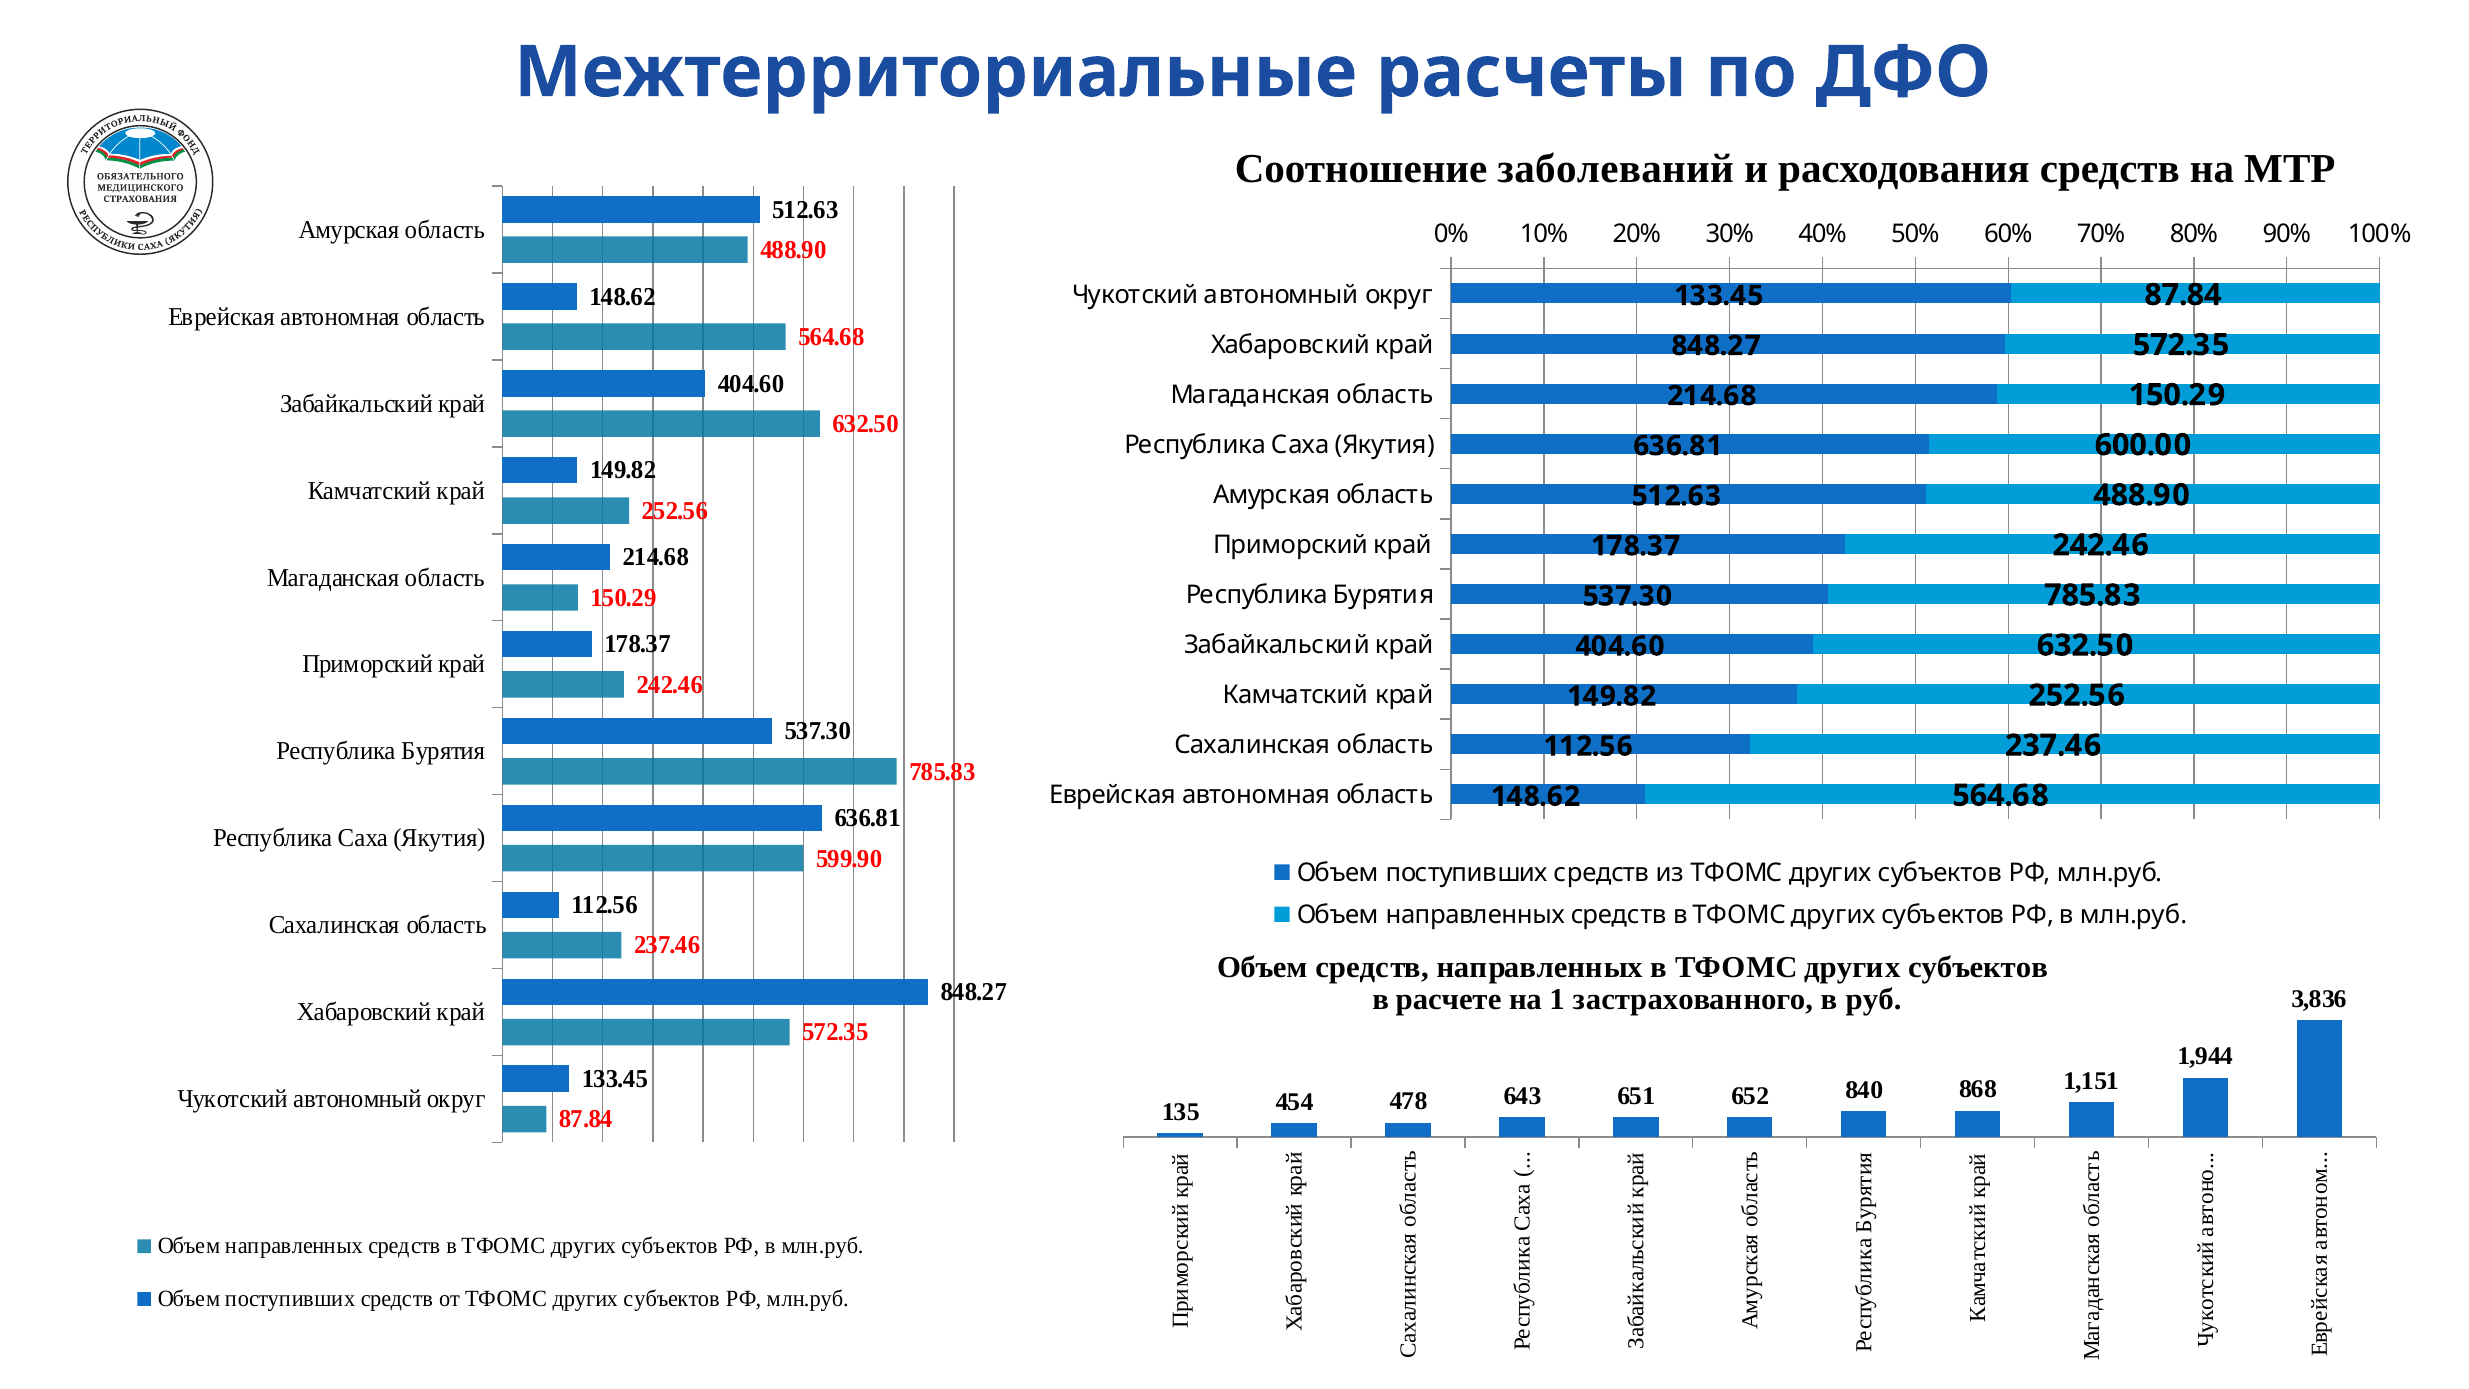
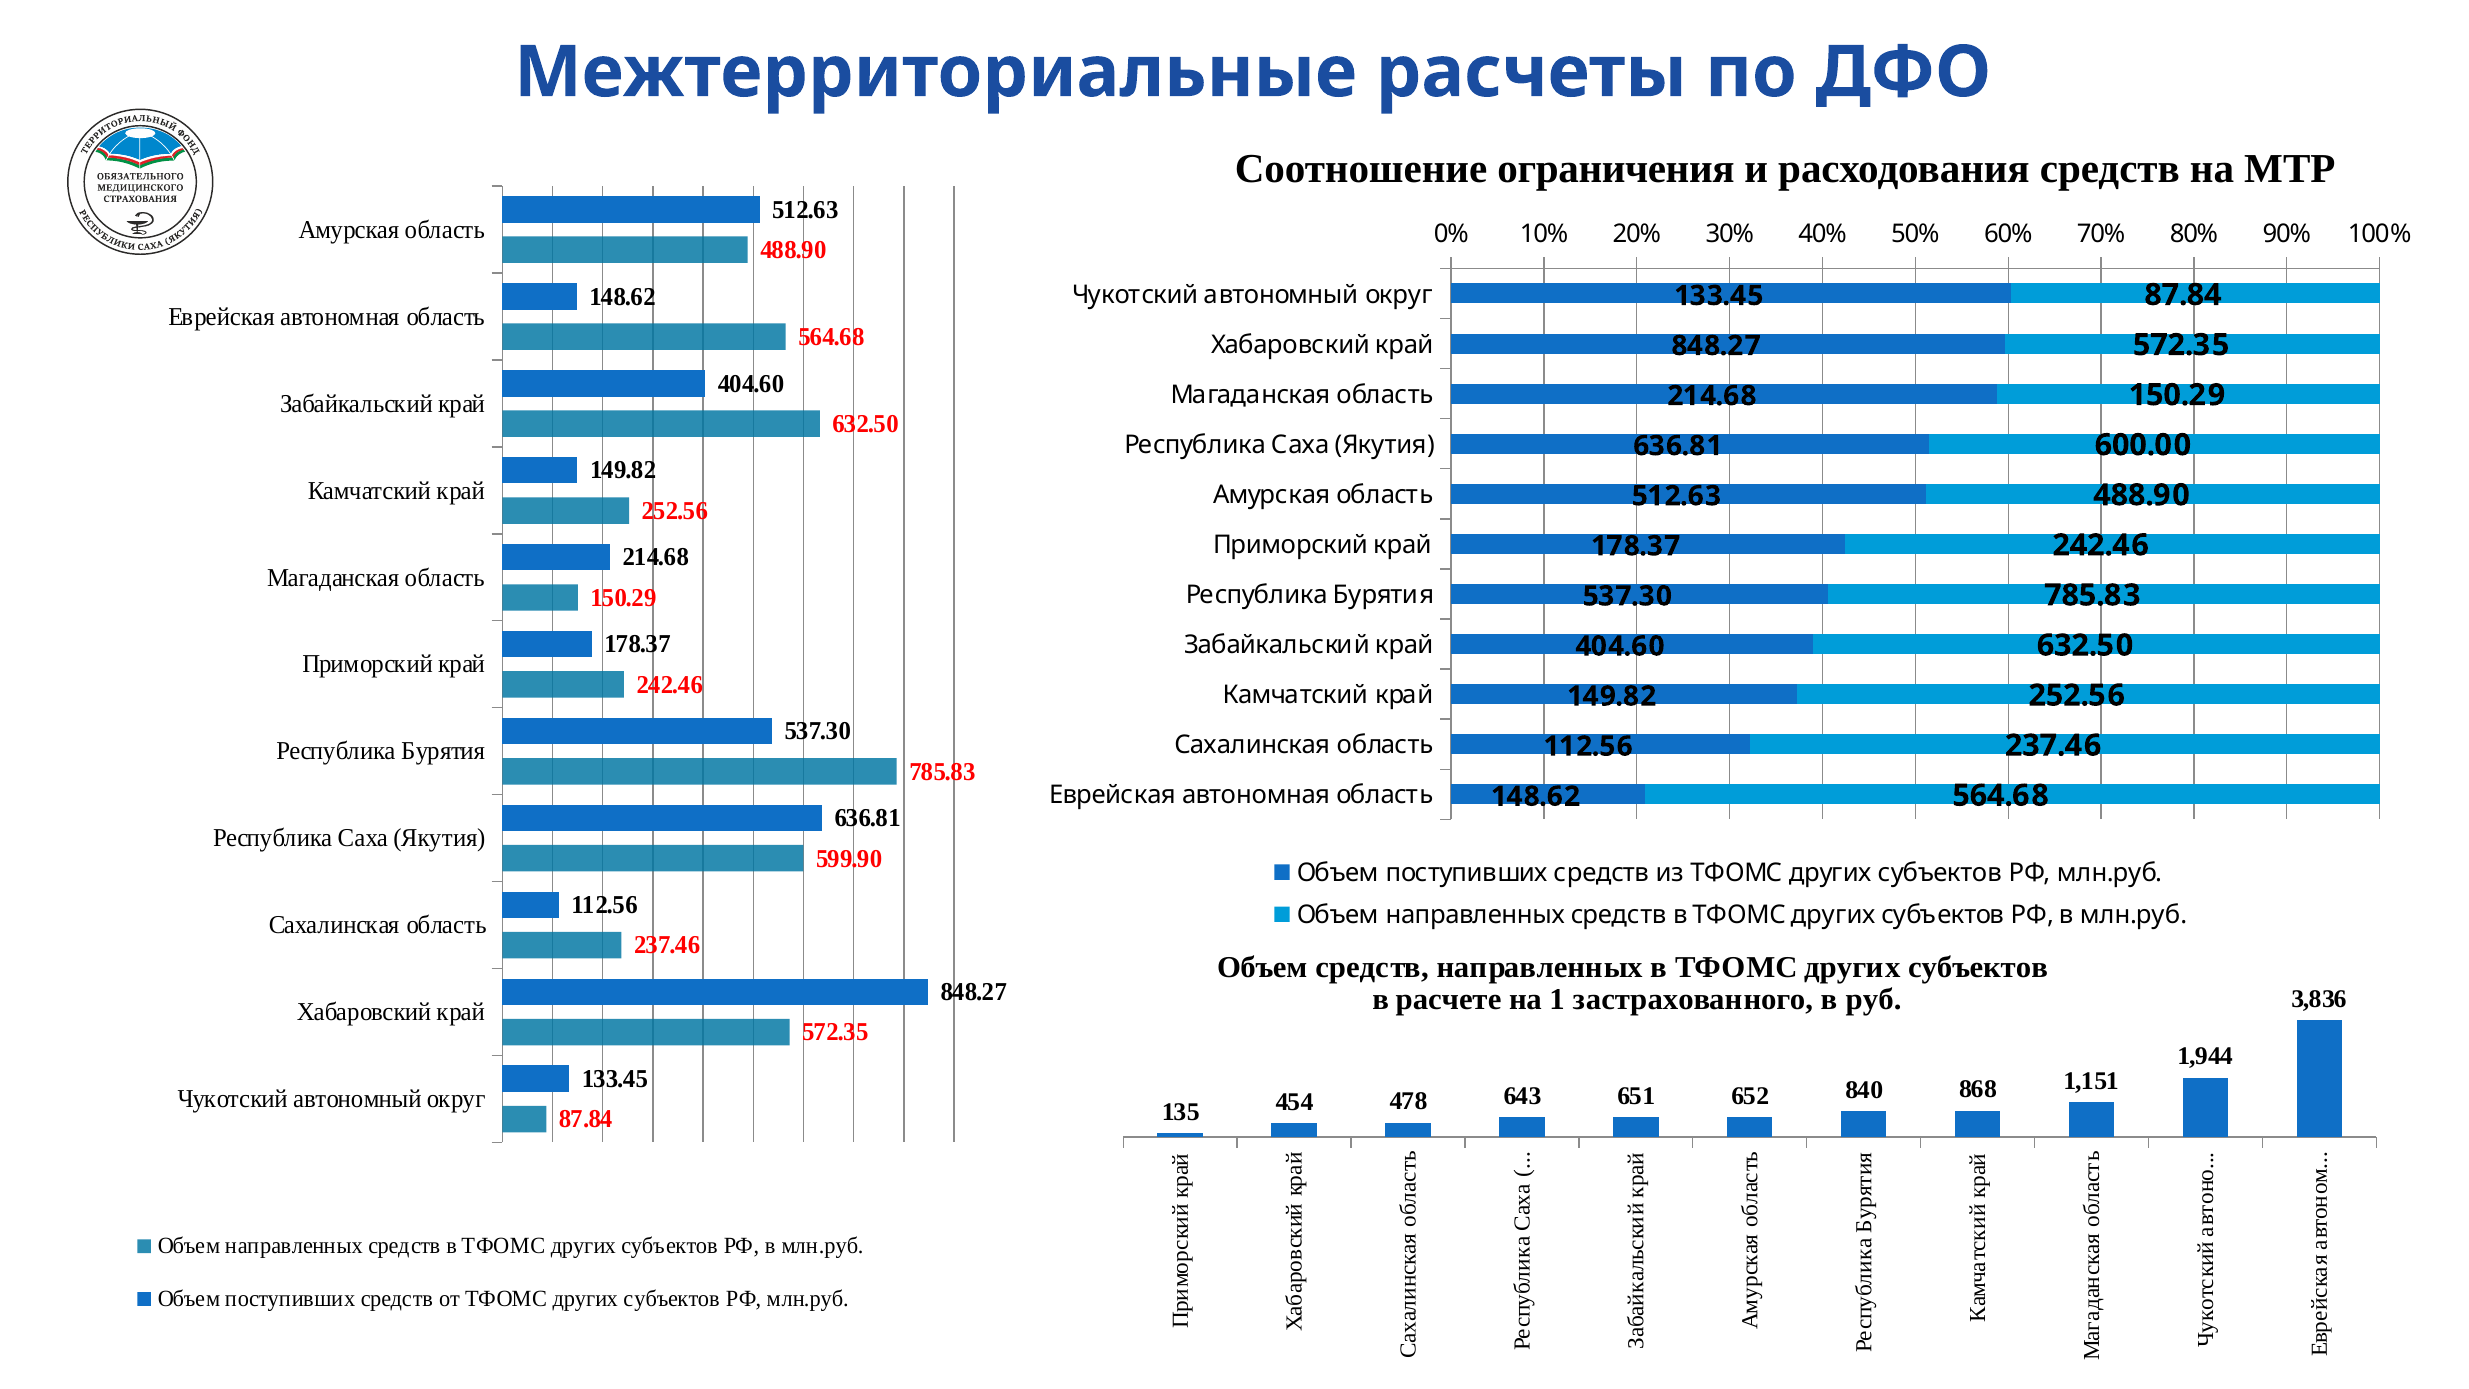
заболеваний: заболеваний -> ограничения
